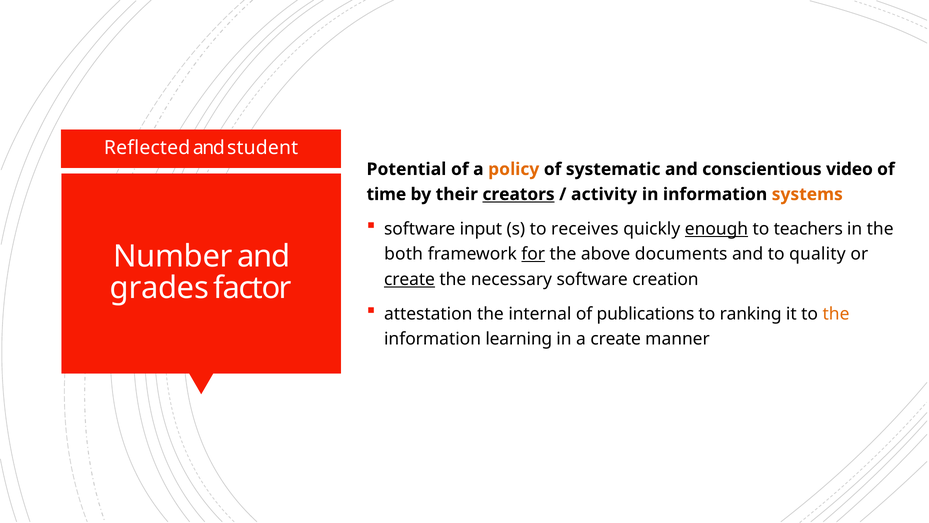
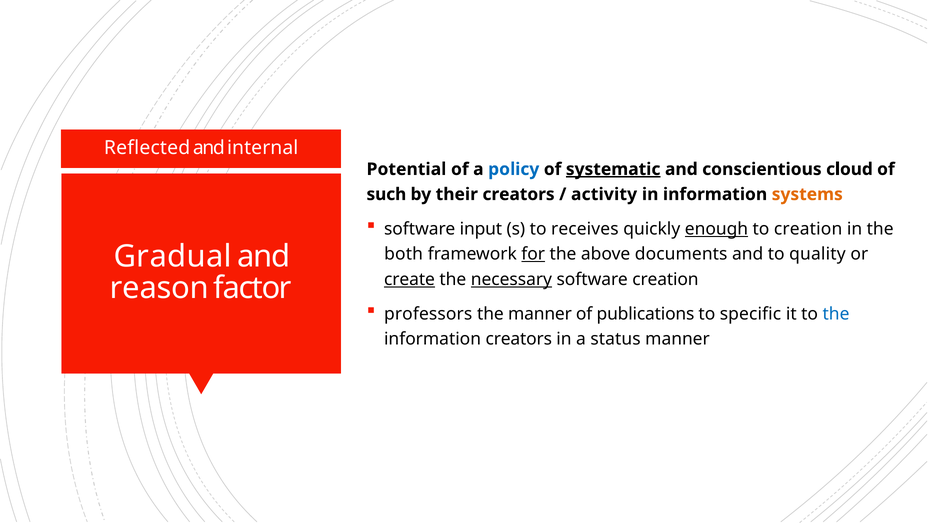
student: student -> internal
policy colour: orange -> blue
systematic underline: none -> present
video: video -> cloud
time: time -> such
creators at (519, 194) underline: present -> none
to teachers: teachers -> creation
Number: Number -> Gradual
necessary underline: none -> present
grades: grades -> reason
attestation: attestation -> professors
the internal: internal -> manner
ranking: ranking -> specific
the at (836, 314) colour: orange -> blue
information learning: learning -> creators
a create: create -> status
